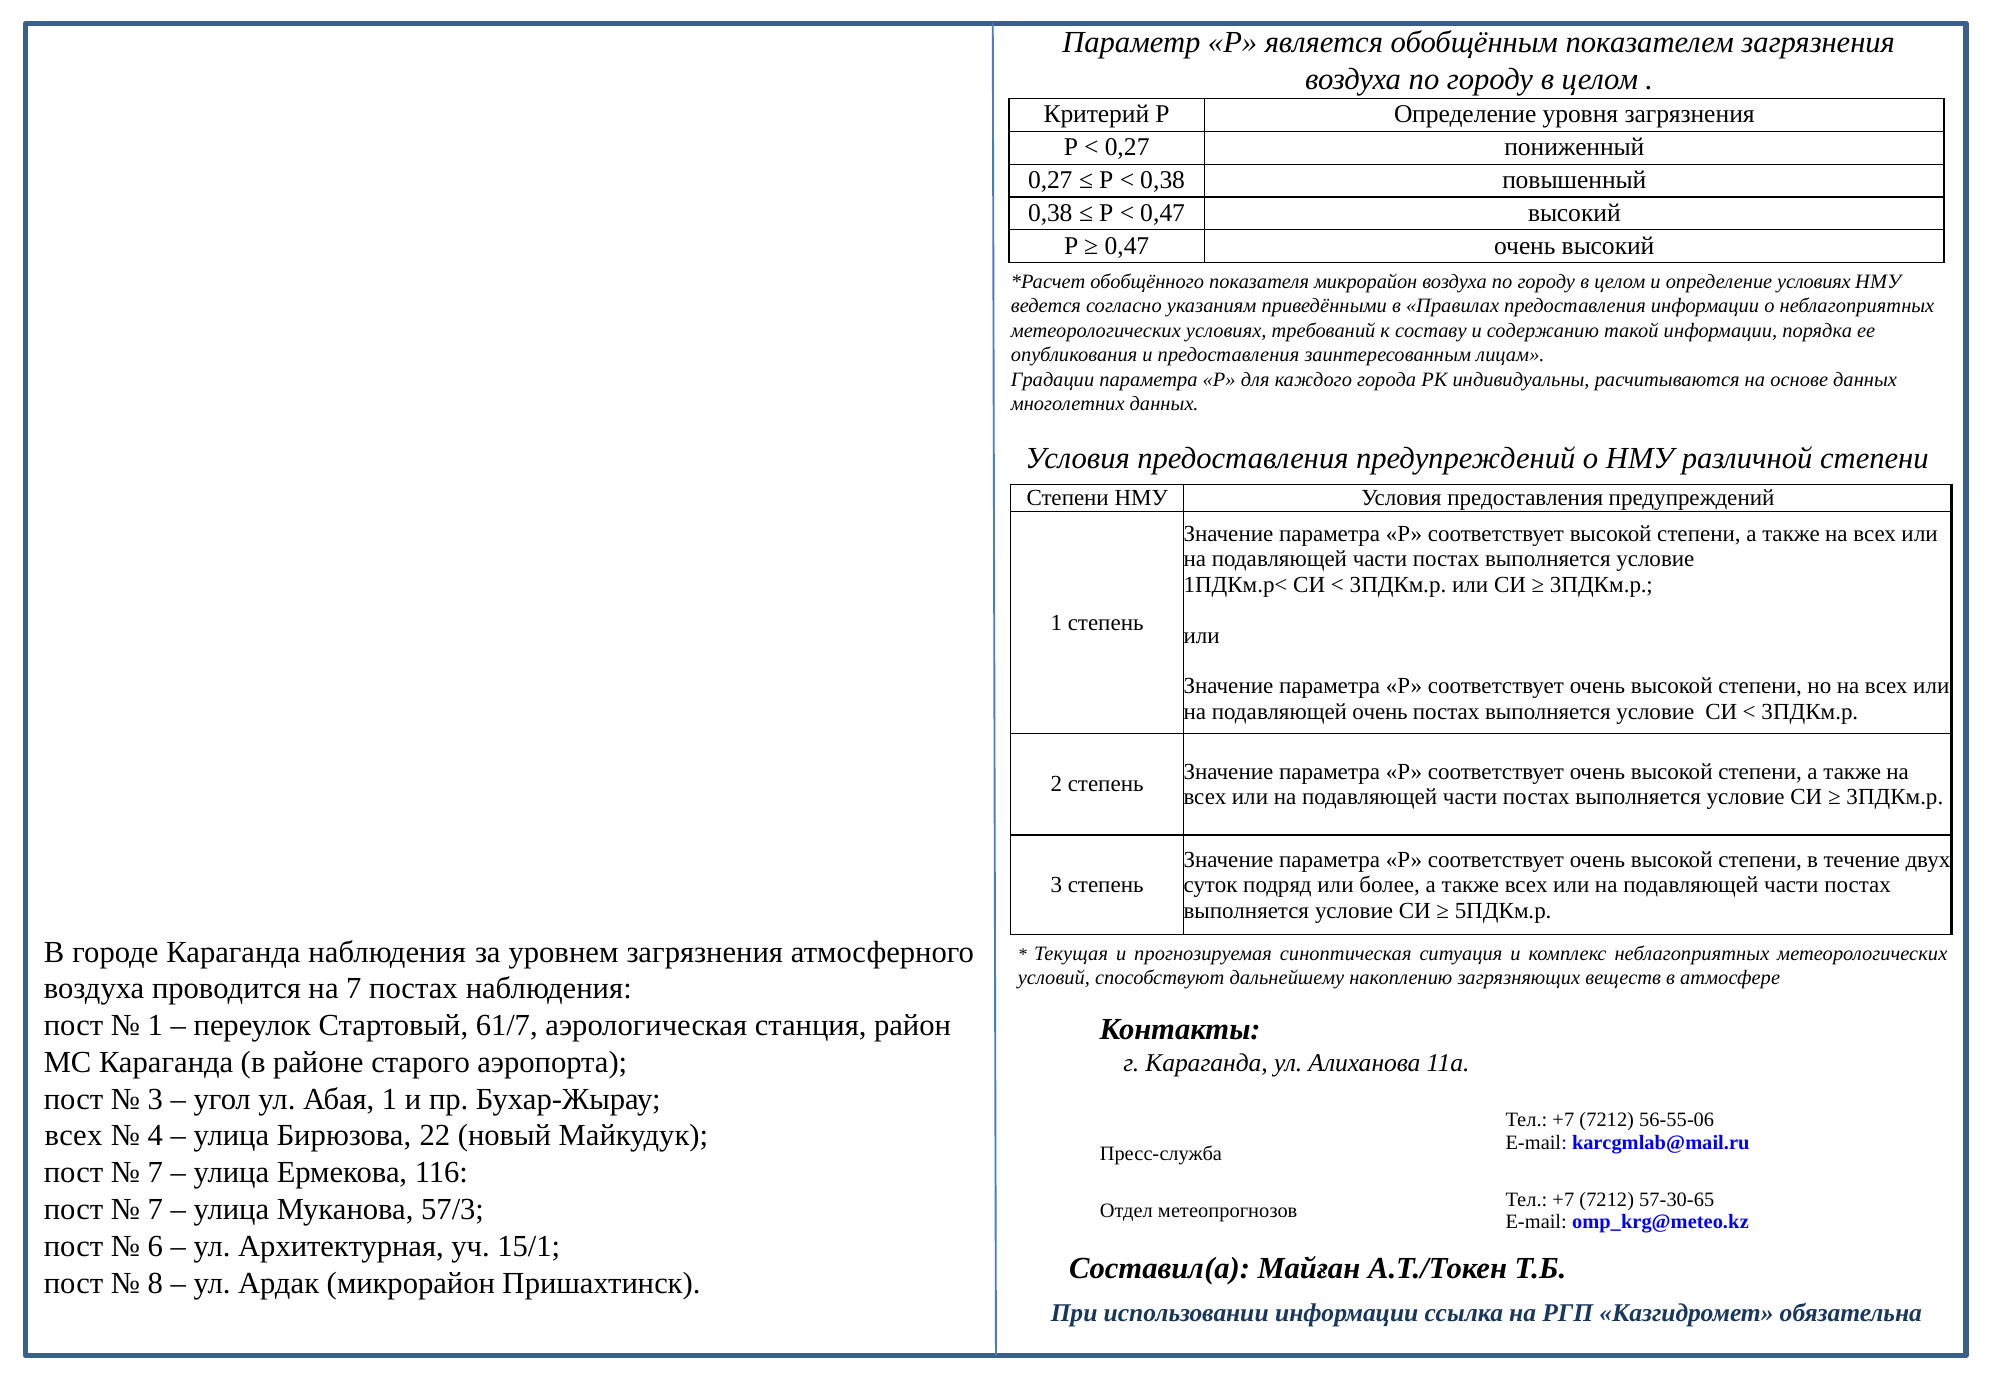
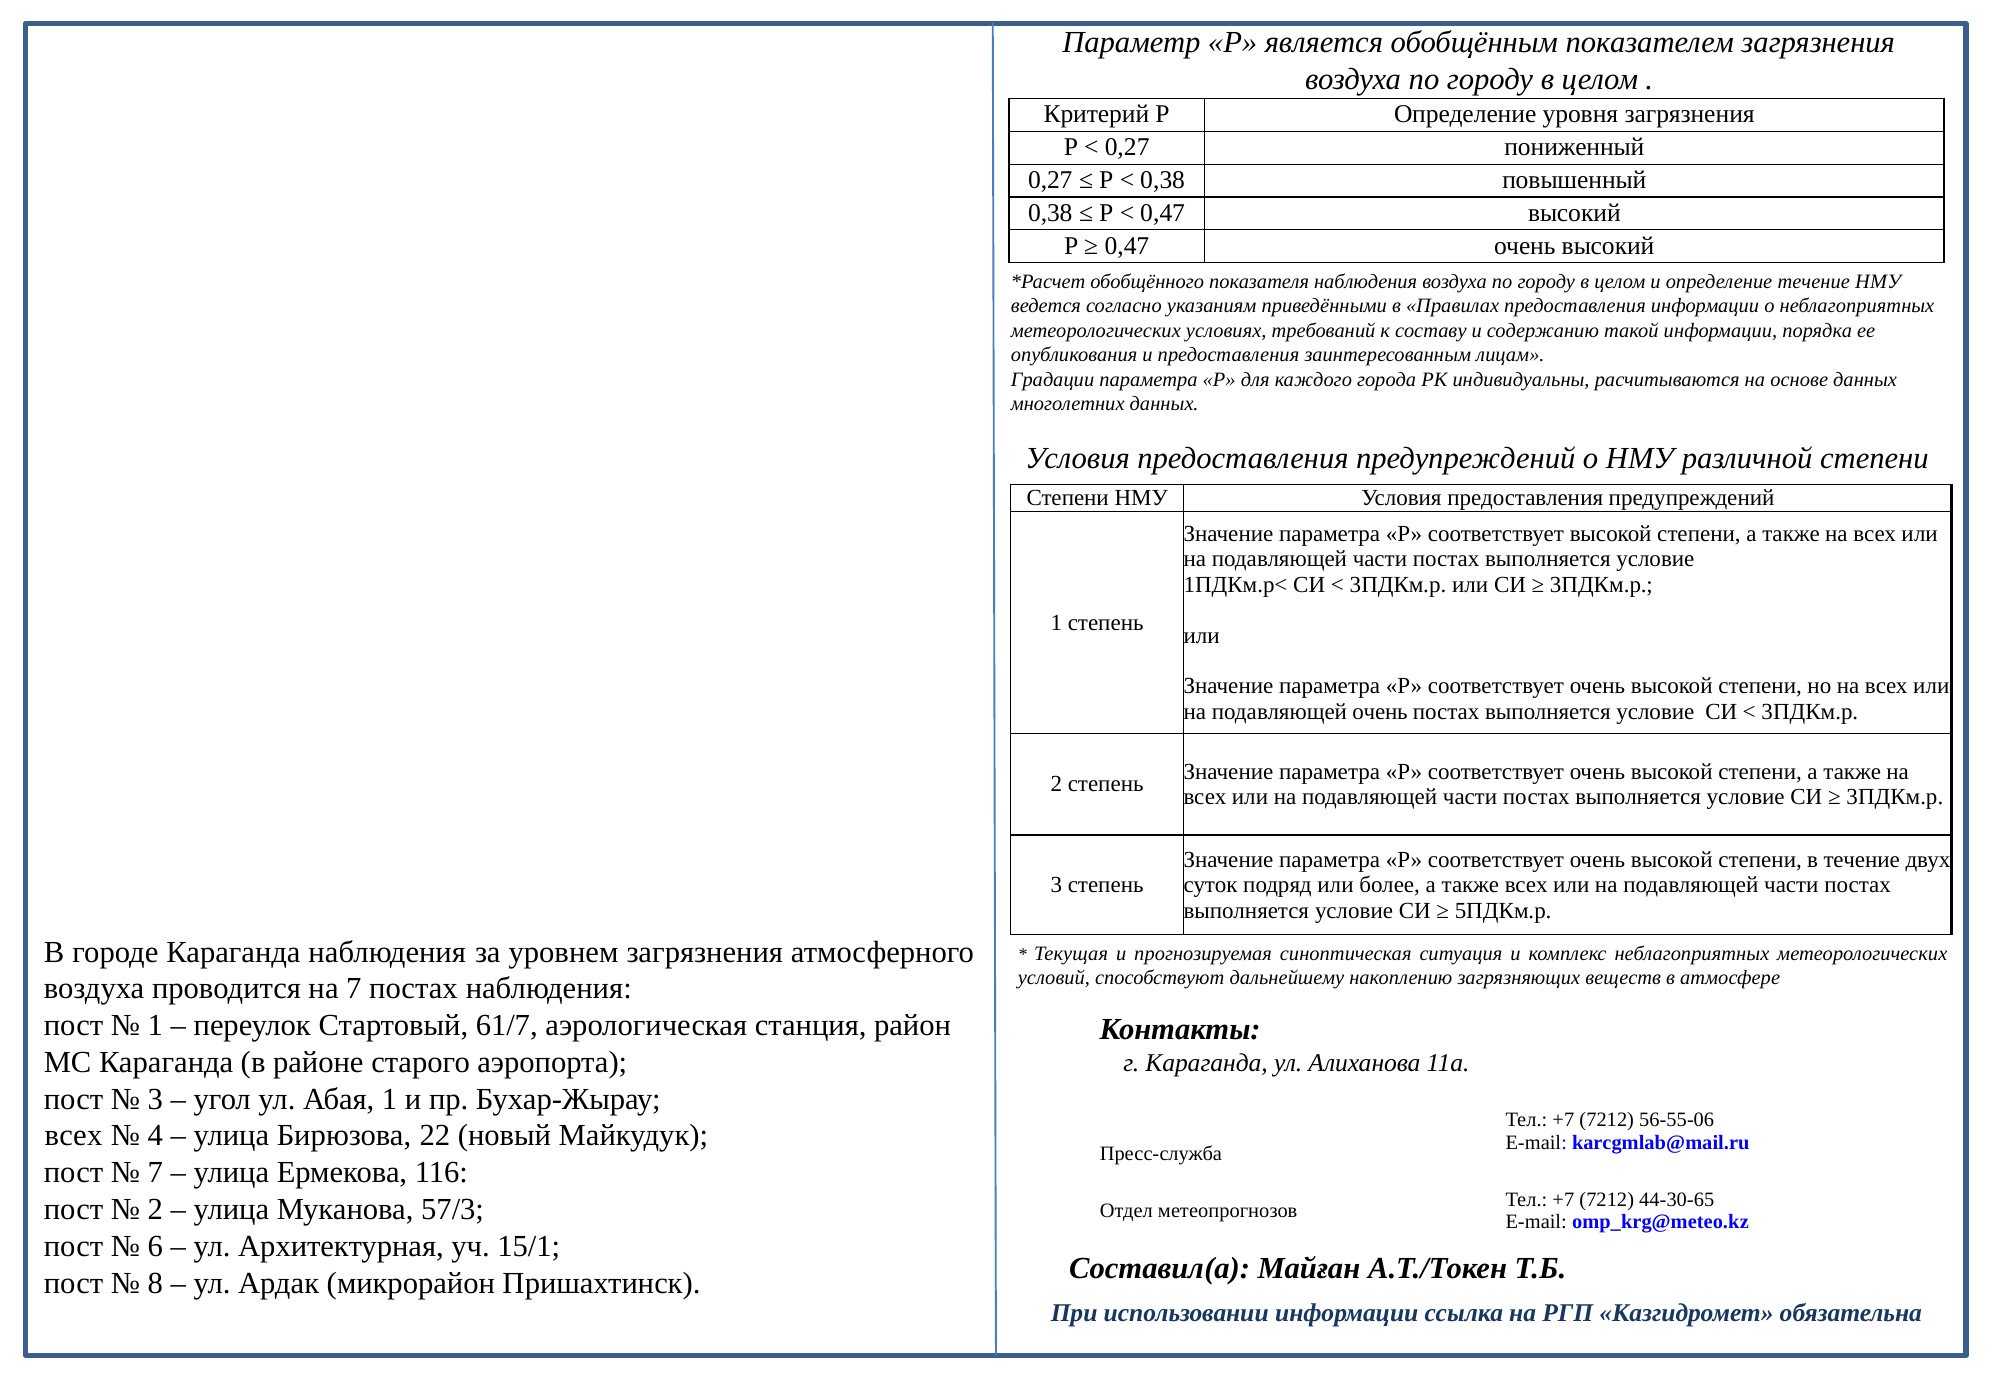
показателя микрорайон: микрорайон -> наблюдения
определение условиях: условиях -> течение
57-30-65: 57-30-65 -> 44-30-65
7 at (155, 1209): 7 -> 2
